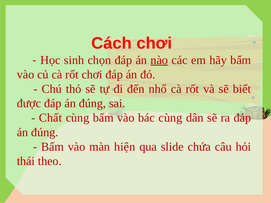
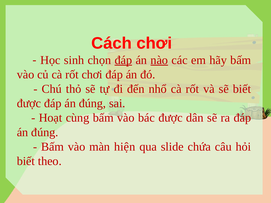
đáp at (123, 60) underline: none -> present
Chất: Chất -> Hoạt
bác cùng: cùng -> được
thái at (26, 161): thái -> biết
